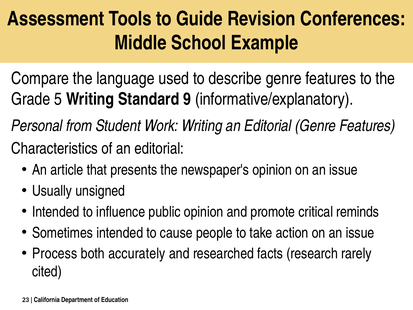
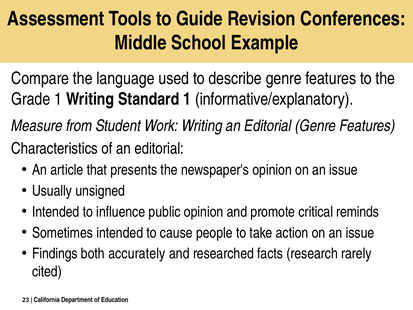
Grade 5: 5 -> 1
Standard 9: 9 -> 1
Personal: Personal -> Measure
Process: Process -> Findings
